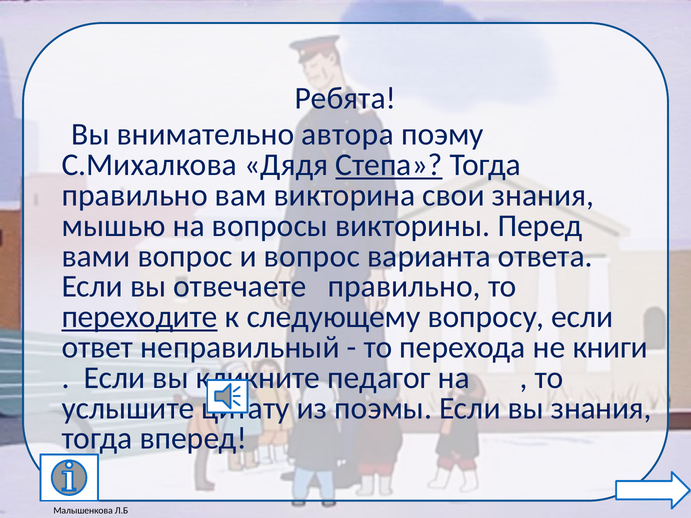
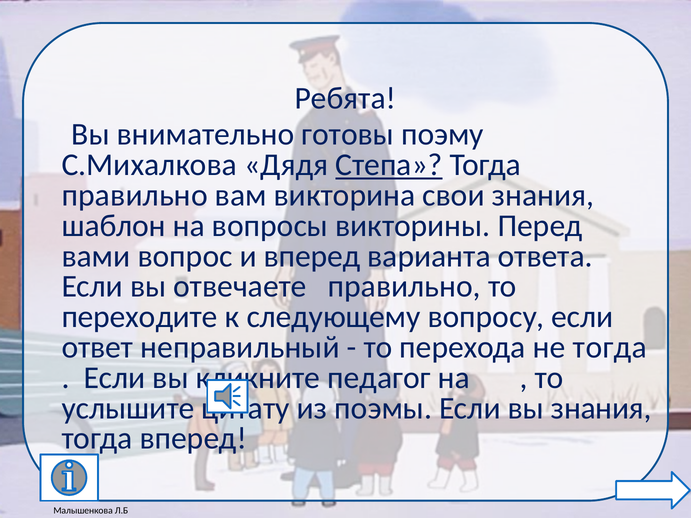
автора: автора -> готовы
мышью: мышью -> шаблон
и вопрос: вопрос -> вперед
переходите underline: present -> none
не книги: книги -> тогда
